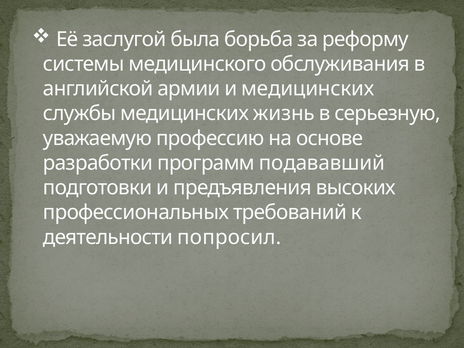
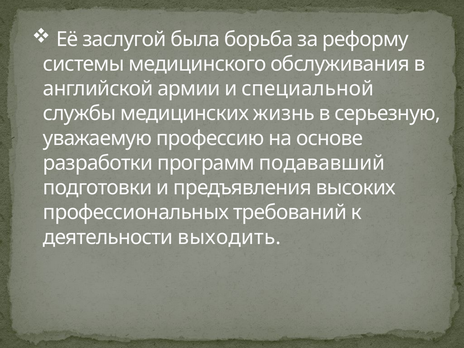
и медицинских: медицинских -> специальной
попросил: попросил -> выходить
